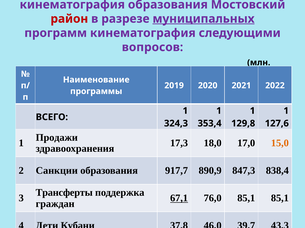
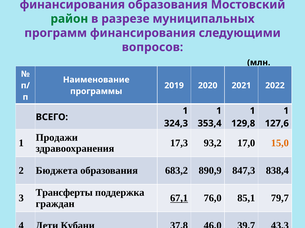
кинематография at (72, 5): кинематография -> финансирования
район colour: red -> green
муниципальных underline: present -> none
программ кинематография: кинематография -> финансирования
18,0: 18,0 -> 93,2
2 Санкции: Санкции -> Бюджета
917,7: 917,7 -> 683,2
85,1 85,1: 85,1 -> 79,7
